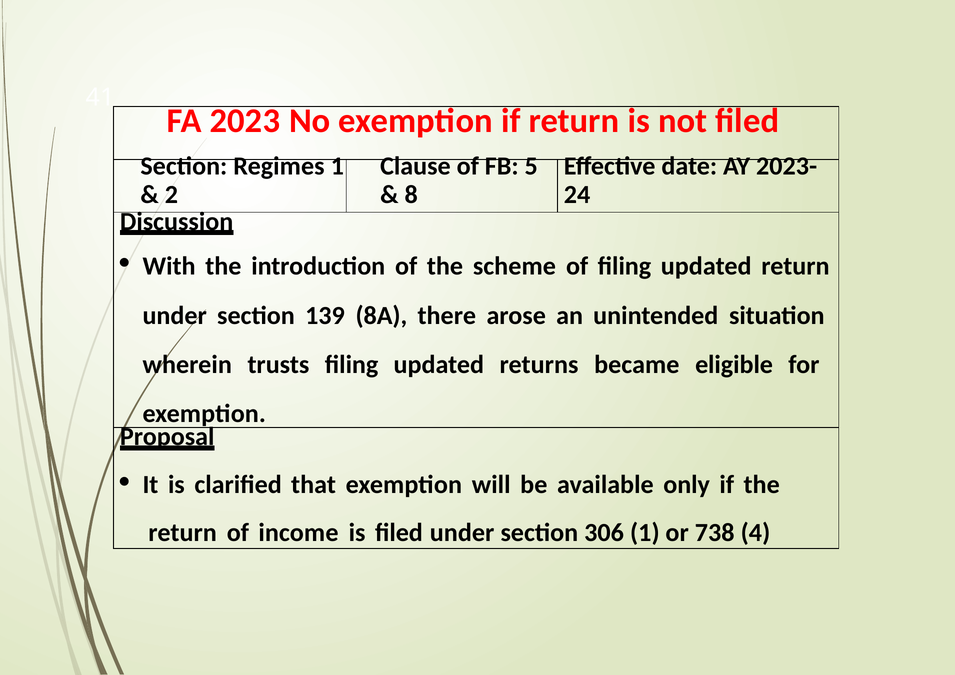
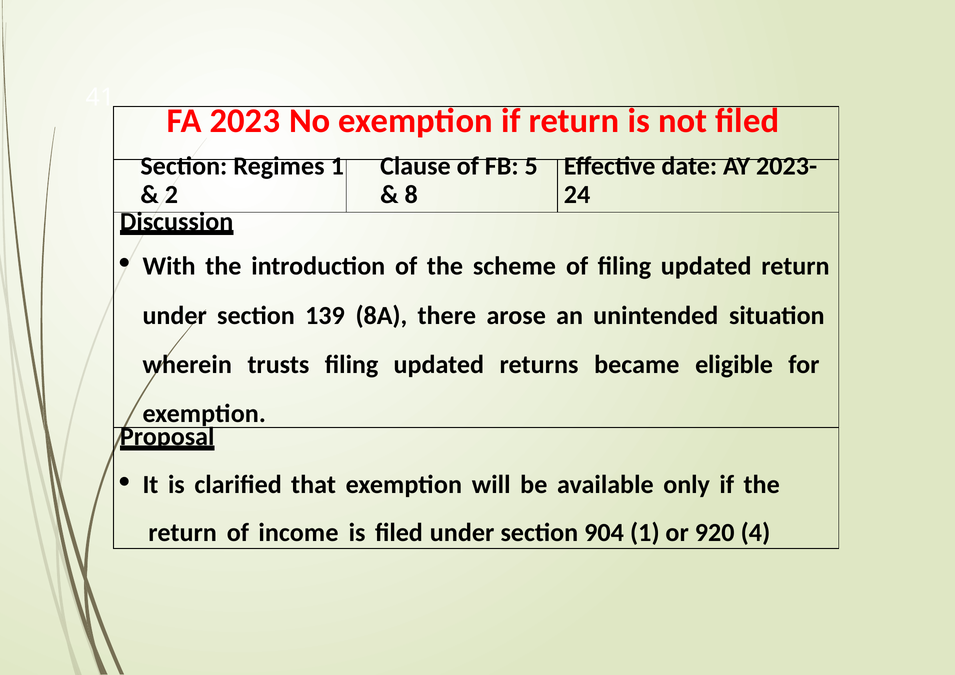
306: 306 -> 904
738: 738 -> 920
